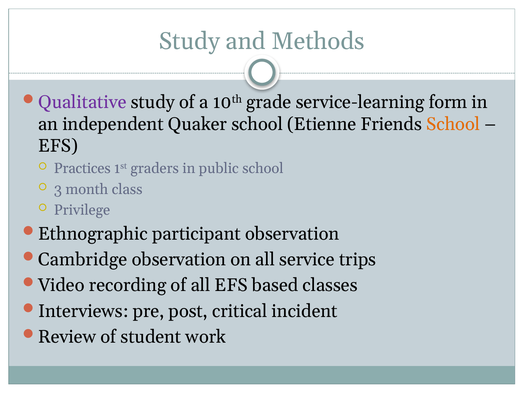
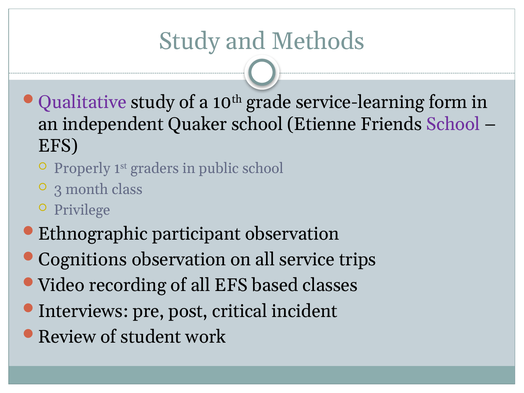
School at (453, 124) colour: orange -> purple
Practices: Practices -> Properly
Cambridge: Cambridge -> Cognitions
